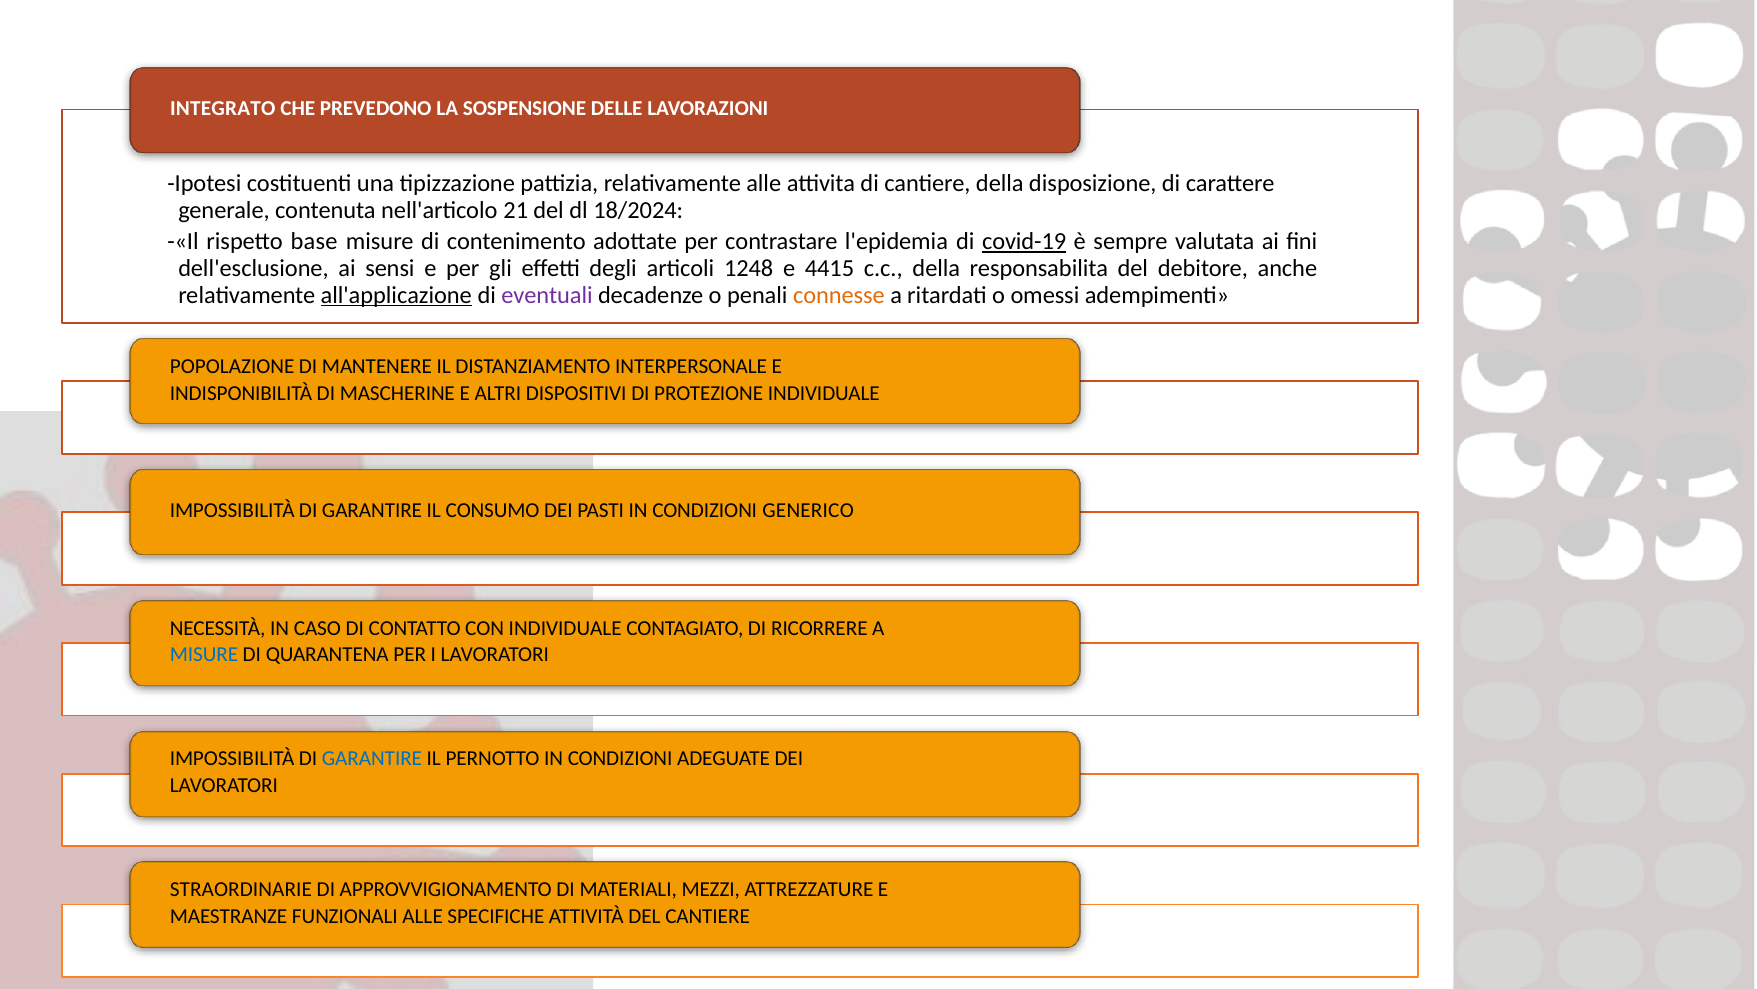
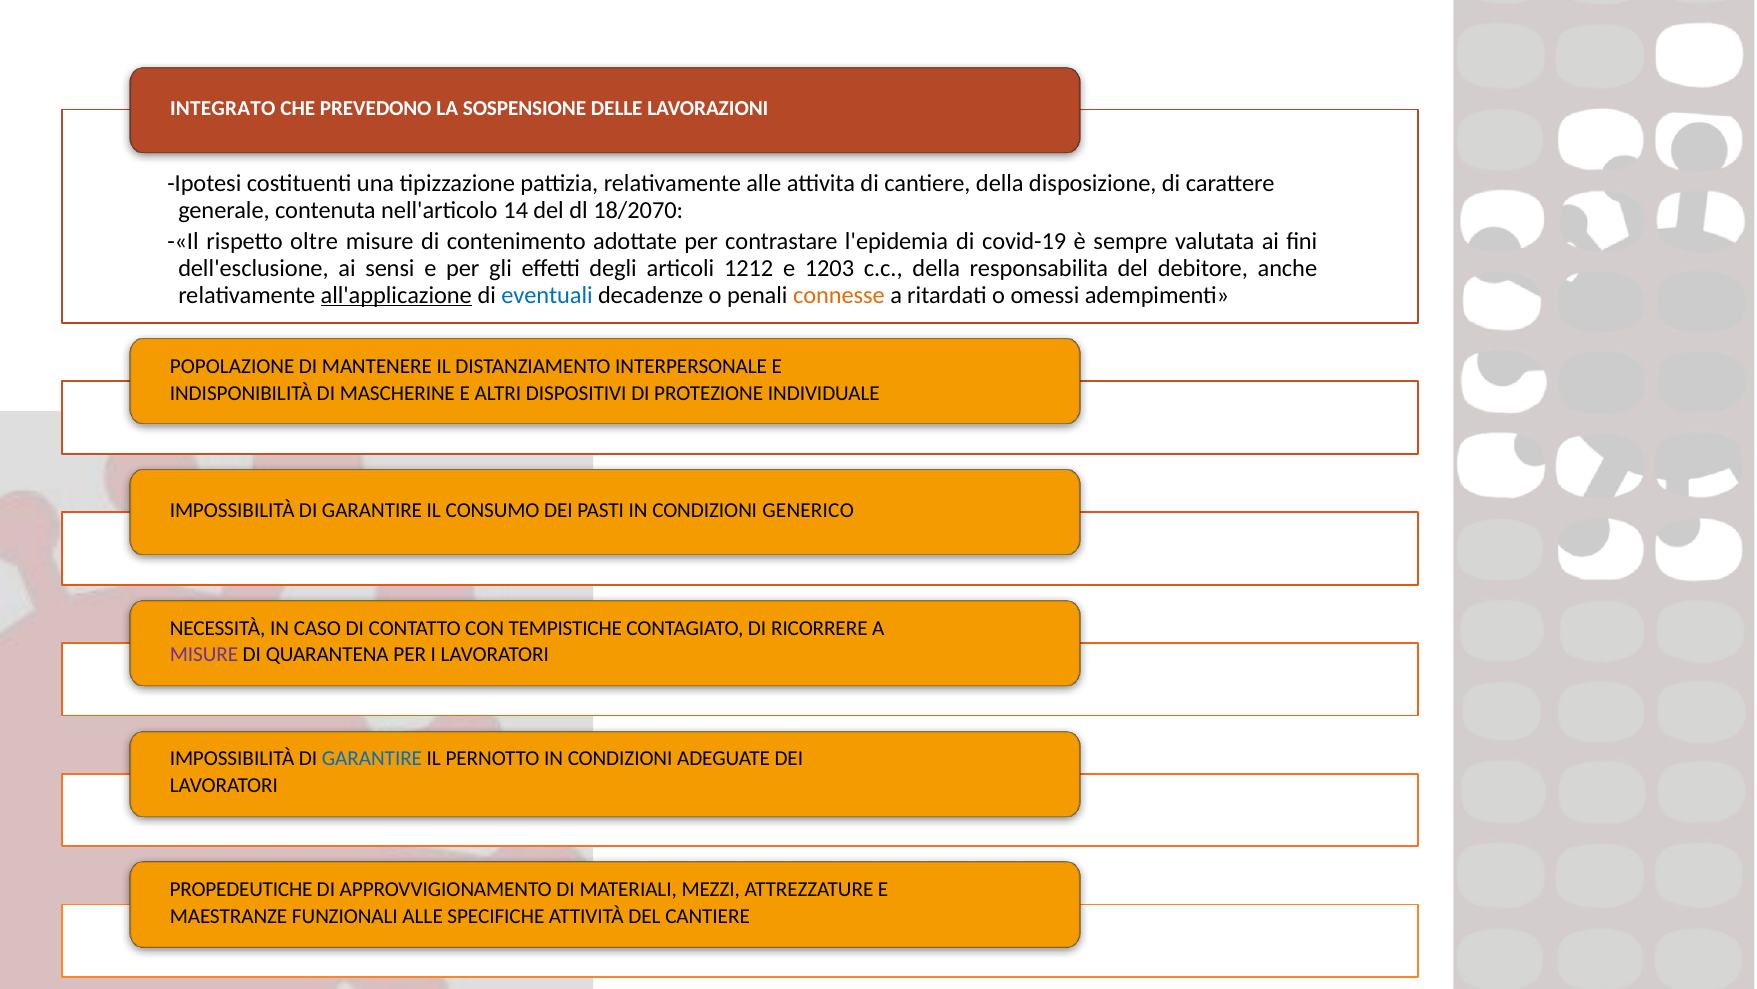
21: 21 -> 14
18/2024: 18/2024 -> 18/2070
base: base -> oltre
covid-19 underline: present -> none
1248: 1248 -> 1212
4415: 4415 -> 1203
eventuali colour: purple -> blue
CON INDIVIDUALE: INDIVIDUALE -> TEMPISTICHE
MISURE at (204, 654) colour: blue -> purple
STRAORDINARIE: STRAORDINARIE -> PROPEDEUTICHE
